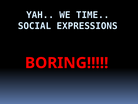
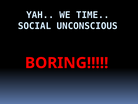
EXPRESSIONS: EXPRESSIONS -> UNCONSCIOUS
